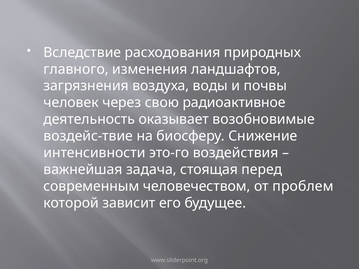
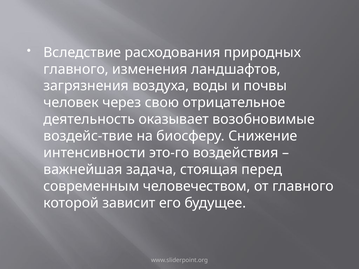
радиоактивное: радиоактивное -> отрицательное
от проблем: проблем -> главного
